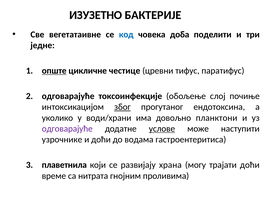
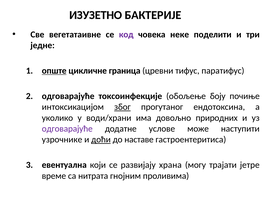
код colour: blue -> purple
доба: доба -> неке
честице: честице -> граница
слој: слој -> боју
планктони: планктони -> природних
услове underline: present -> none
доћи at (101, 140) underline: none -> present
водама: водама -> наставе
плаветнила: плаветнила -> евентуална
трајати доћи: доћи -> јетре
